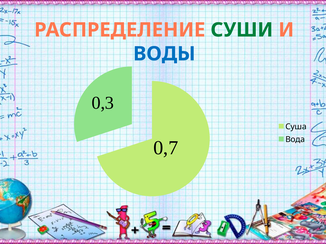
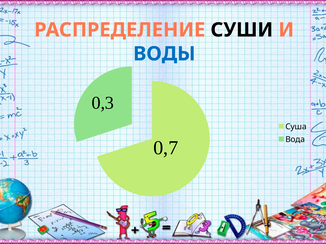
СУШИ colour: green -> black
